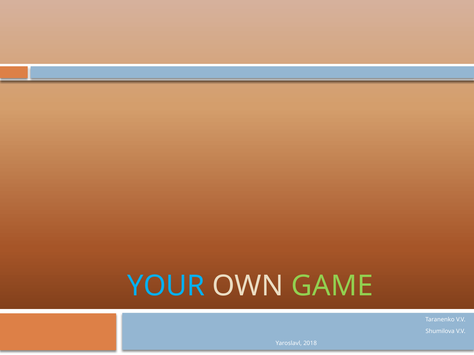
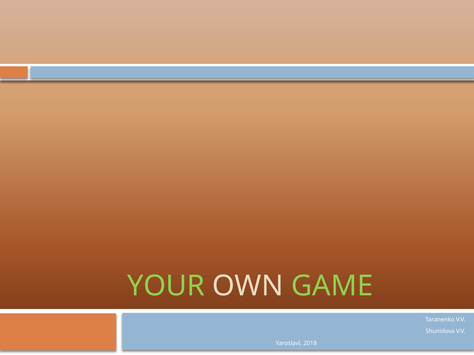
YOUR colour: light blue -> light green
